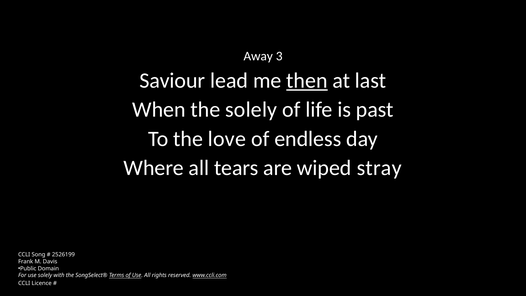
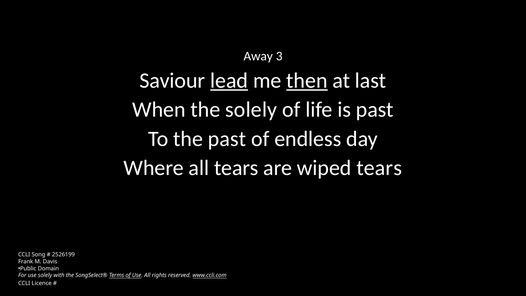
lead underline: none -> present
the love: love -> past
wiped stray: stray -> tears
